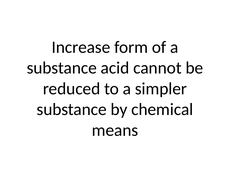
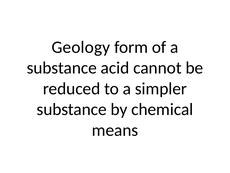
Increase: Increase -> Geology
